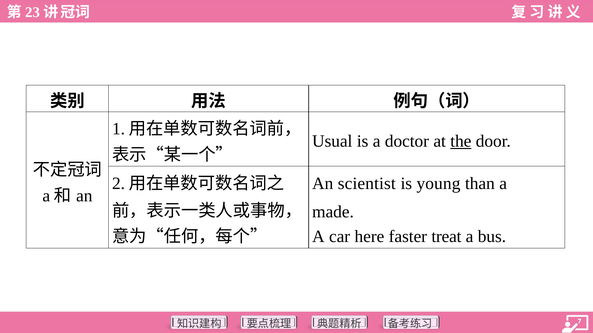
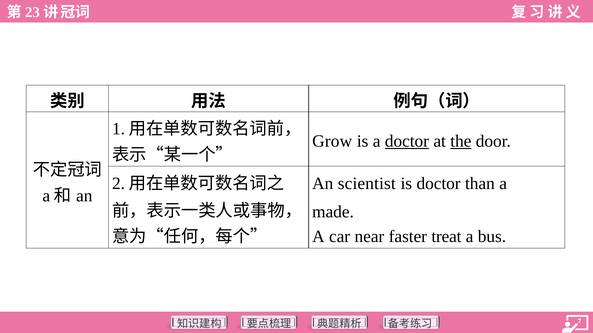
Usual: Usual -> Grow
doctor at (407, 141) underline: none -> present
is young: young -> doctor
here: here -> near
